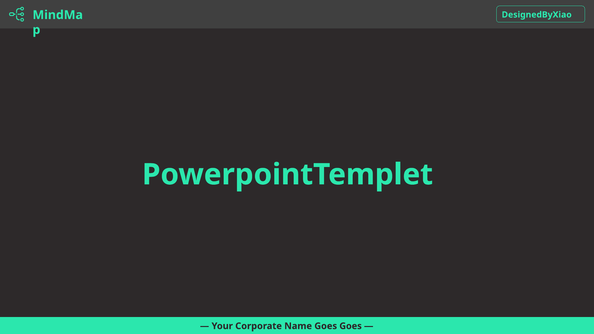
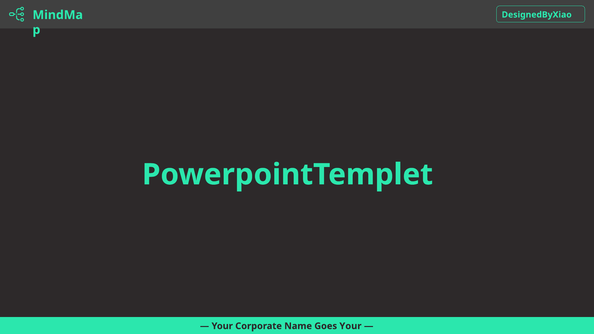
Goes Goes: Goes -> Your
